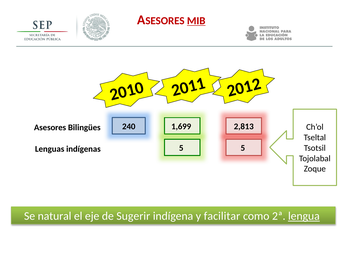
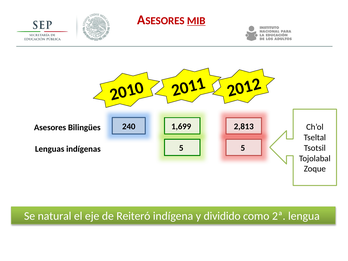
Sugerir: Sugerir -> Reiteró
facilitar: facilitar -> dividido
lengua underline: present -> none
